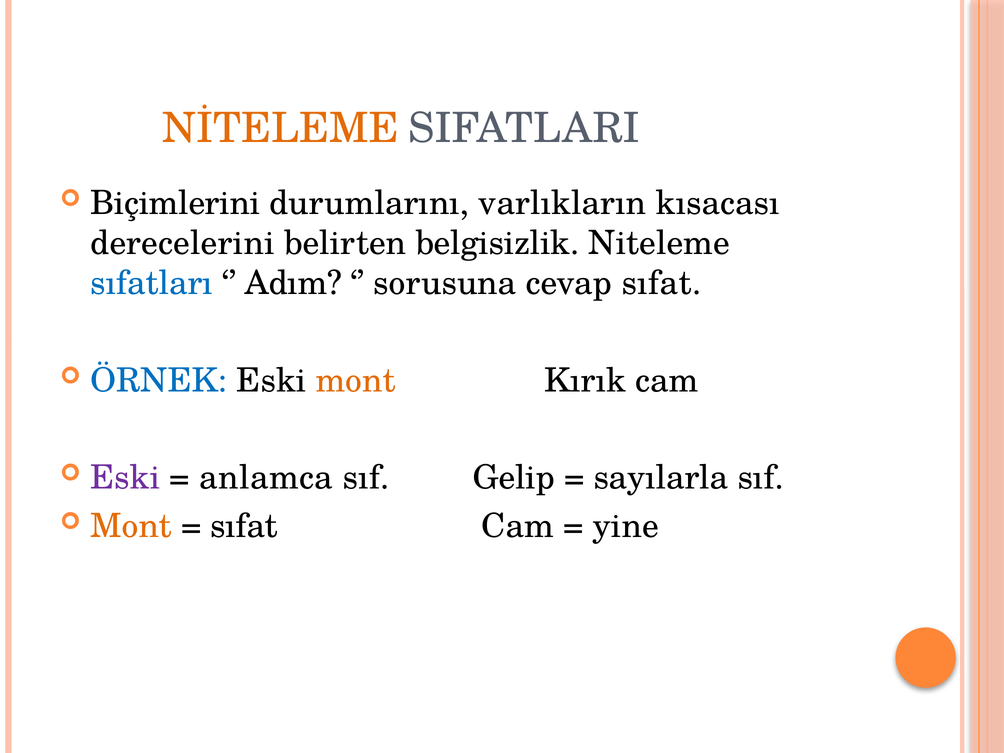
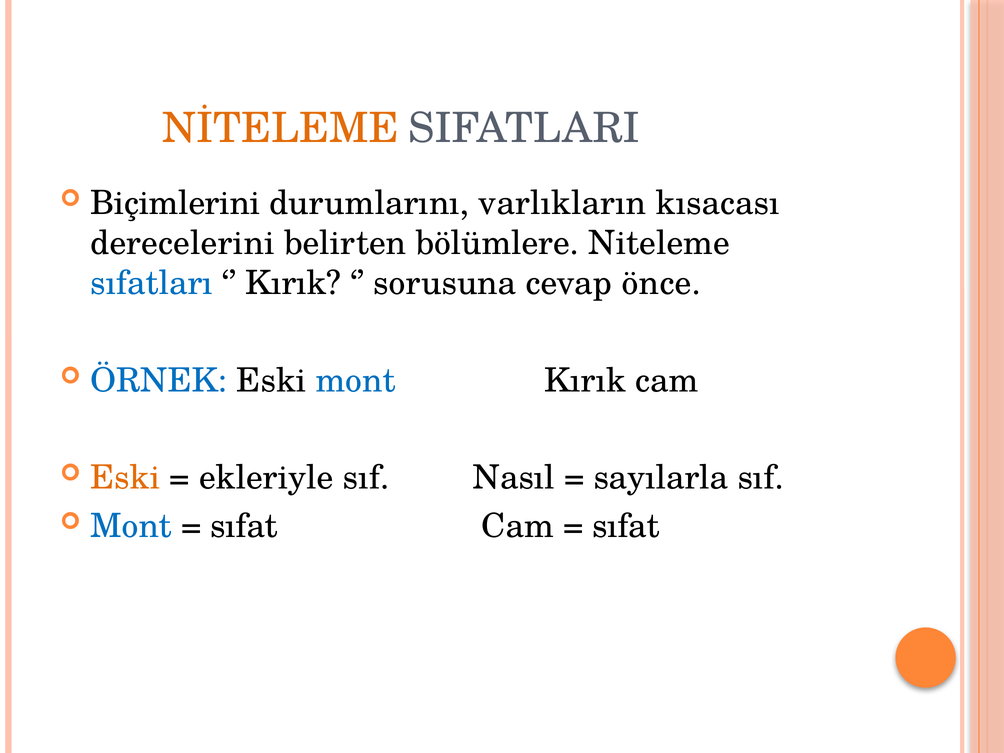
belgisizlik: belgisizlik -> bölümlere
Adım at (293, 283): Adım -> Kırık
cevap sıfat: sıfat -> önce
mont at (356, 380) colour: orange -> blue
Eski at (125, 478) colour: purple -> orange
anlamca: anlamca -> ekleriyle
Gelip: Gelip -> Nasıl
Mont at (131, 526) colour: orange -> blue
yine at (626, 526): yine -> sıfat
